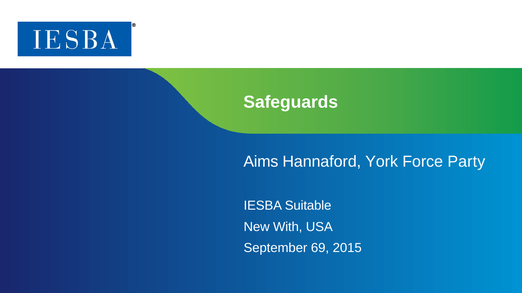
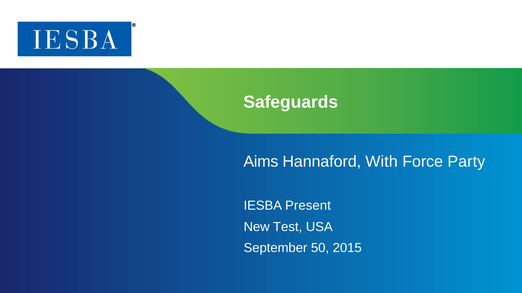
York: York -> With
Suitable: Suitable -> Present
With: With -> Test
69: 69 -> 50
